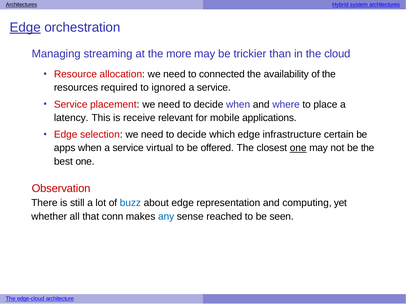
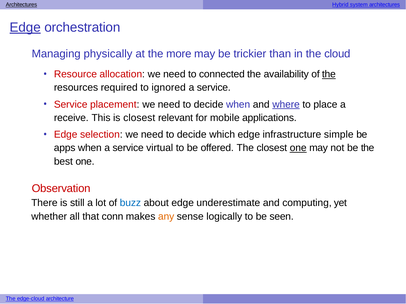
streaming: streaming -> physically
the at (329, 74) underline: none -> present
where underline: none -> present
latency: latency -> receive
is receive: receive -> closest
certain: certain -> simple
representation: representation -> underestimate
any colour: blue -> orange
reached: reached -> logically
